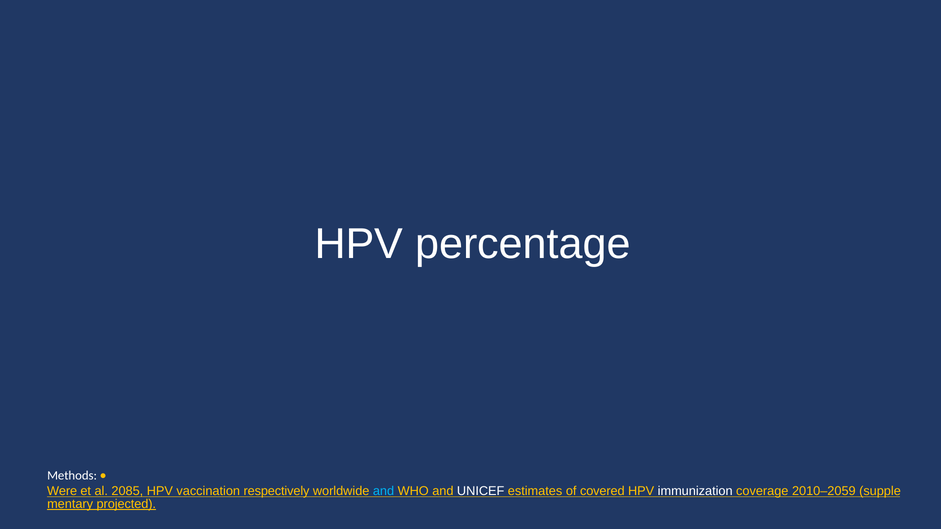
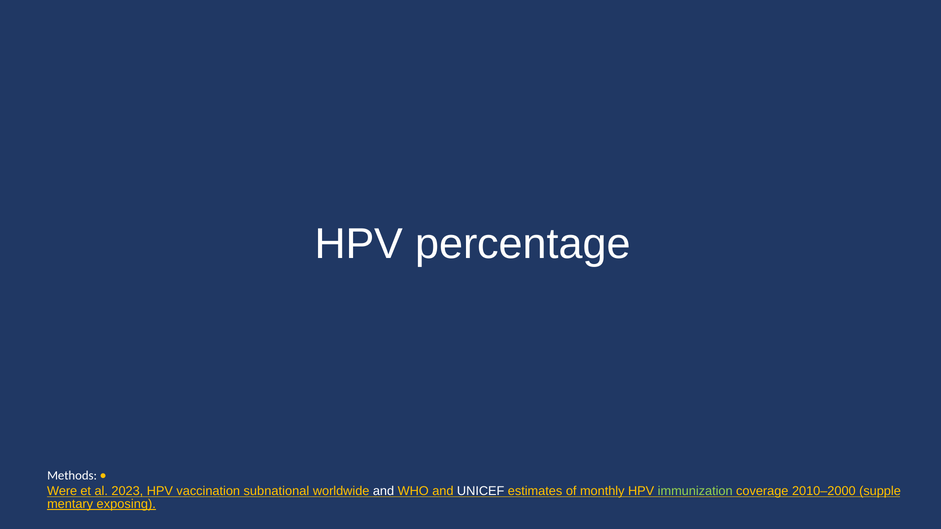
2085: 2085 -> 2023
respectively: respectively -> subnational
and at (384, 491) colour: light blue -> white
covered: covered -> monthly
immunization colour: white -> light green
2010–2059: 2010–2059 -> 2010–2000
projected: projected -> exposing
